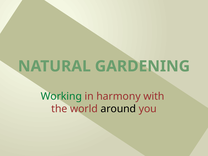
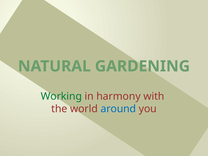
around colour: black -> blue
